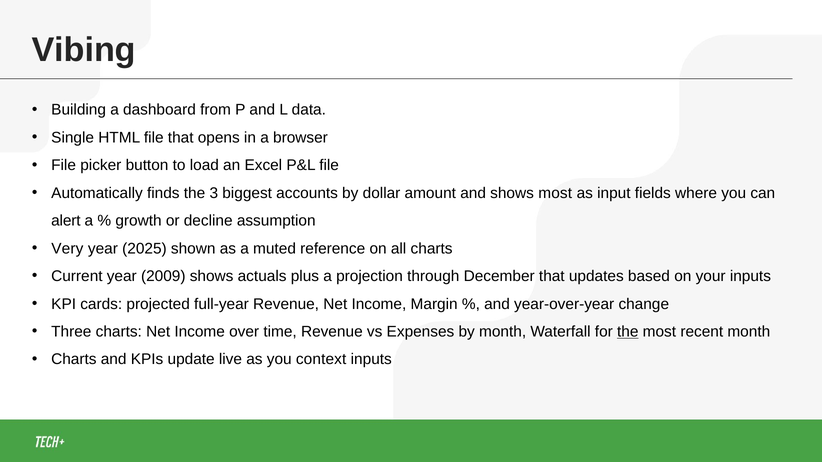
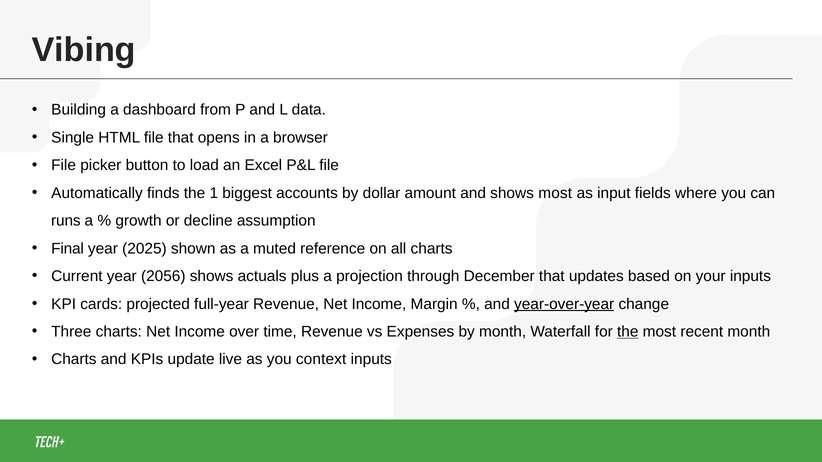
3: 3 -> 1
alert: alert -> runs
Very: Very -> Final
2009: 2009 -> 2056
year-over-year underline: none -> present
